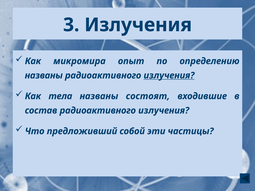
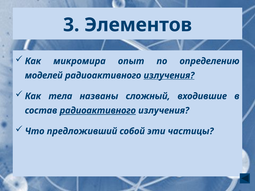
3 Излучения: Излучения -> Элементов
названы at (44, 76): названы -> моделей
состоят: состоят -> сложный
радиоактивного at (98, 111) underline: none -> present
